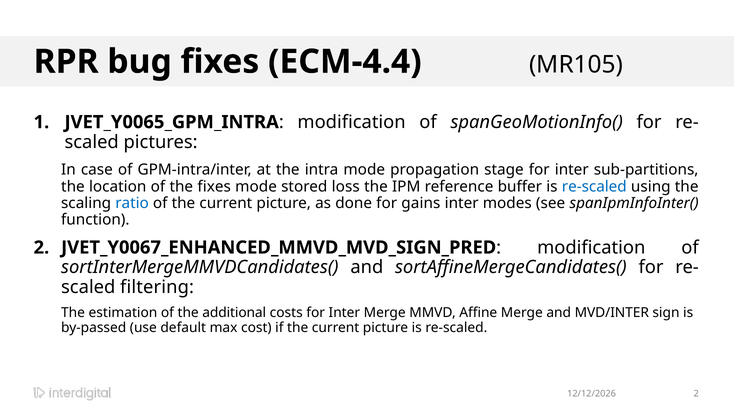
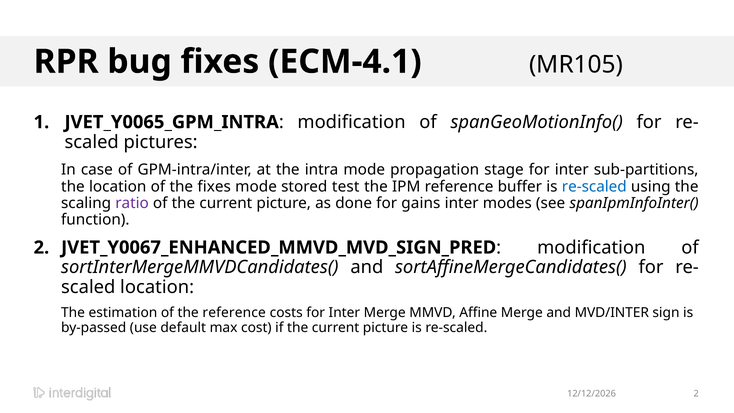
ECM-4.4: ECM-4.4 -> ECM-4.1
loss: loss -> test
ratio colour: blue -> purple
filtering at (157, 287): filtering -> location
the additional: additional -> reference
